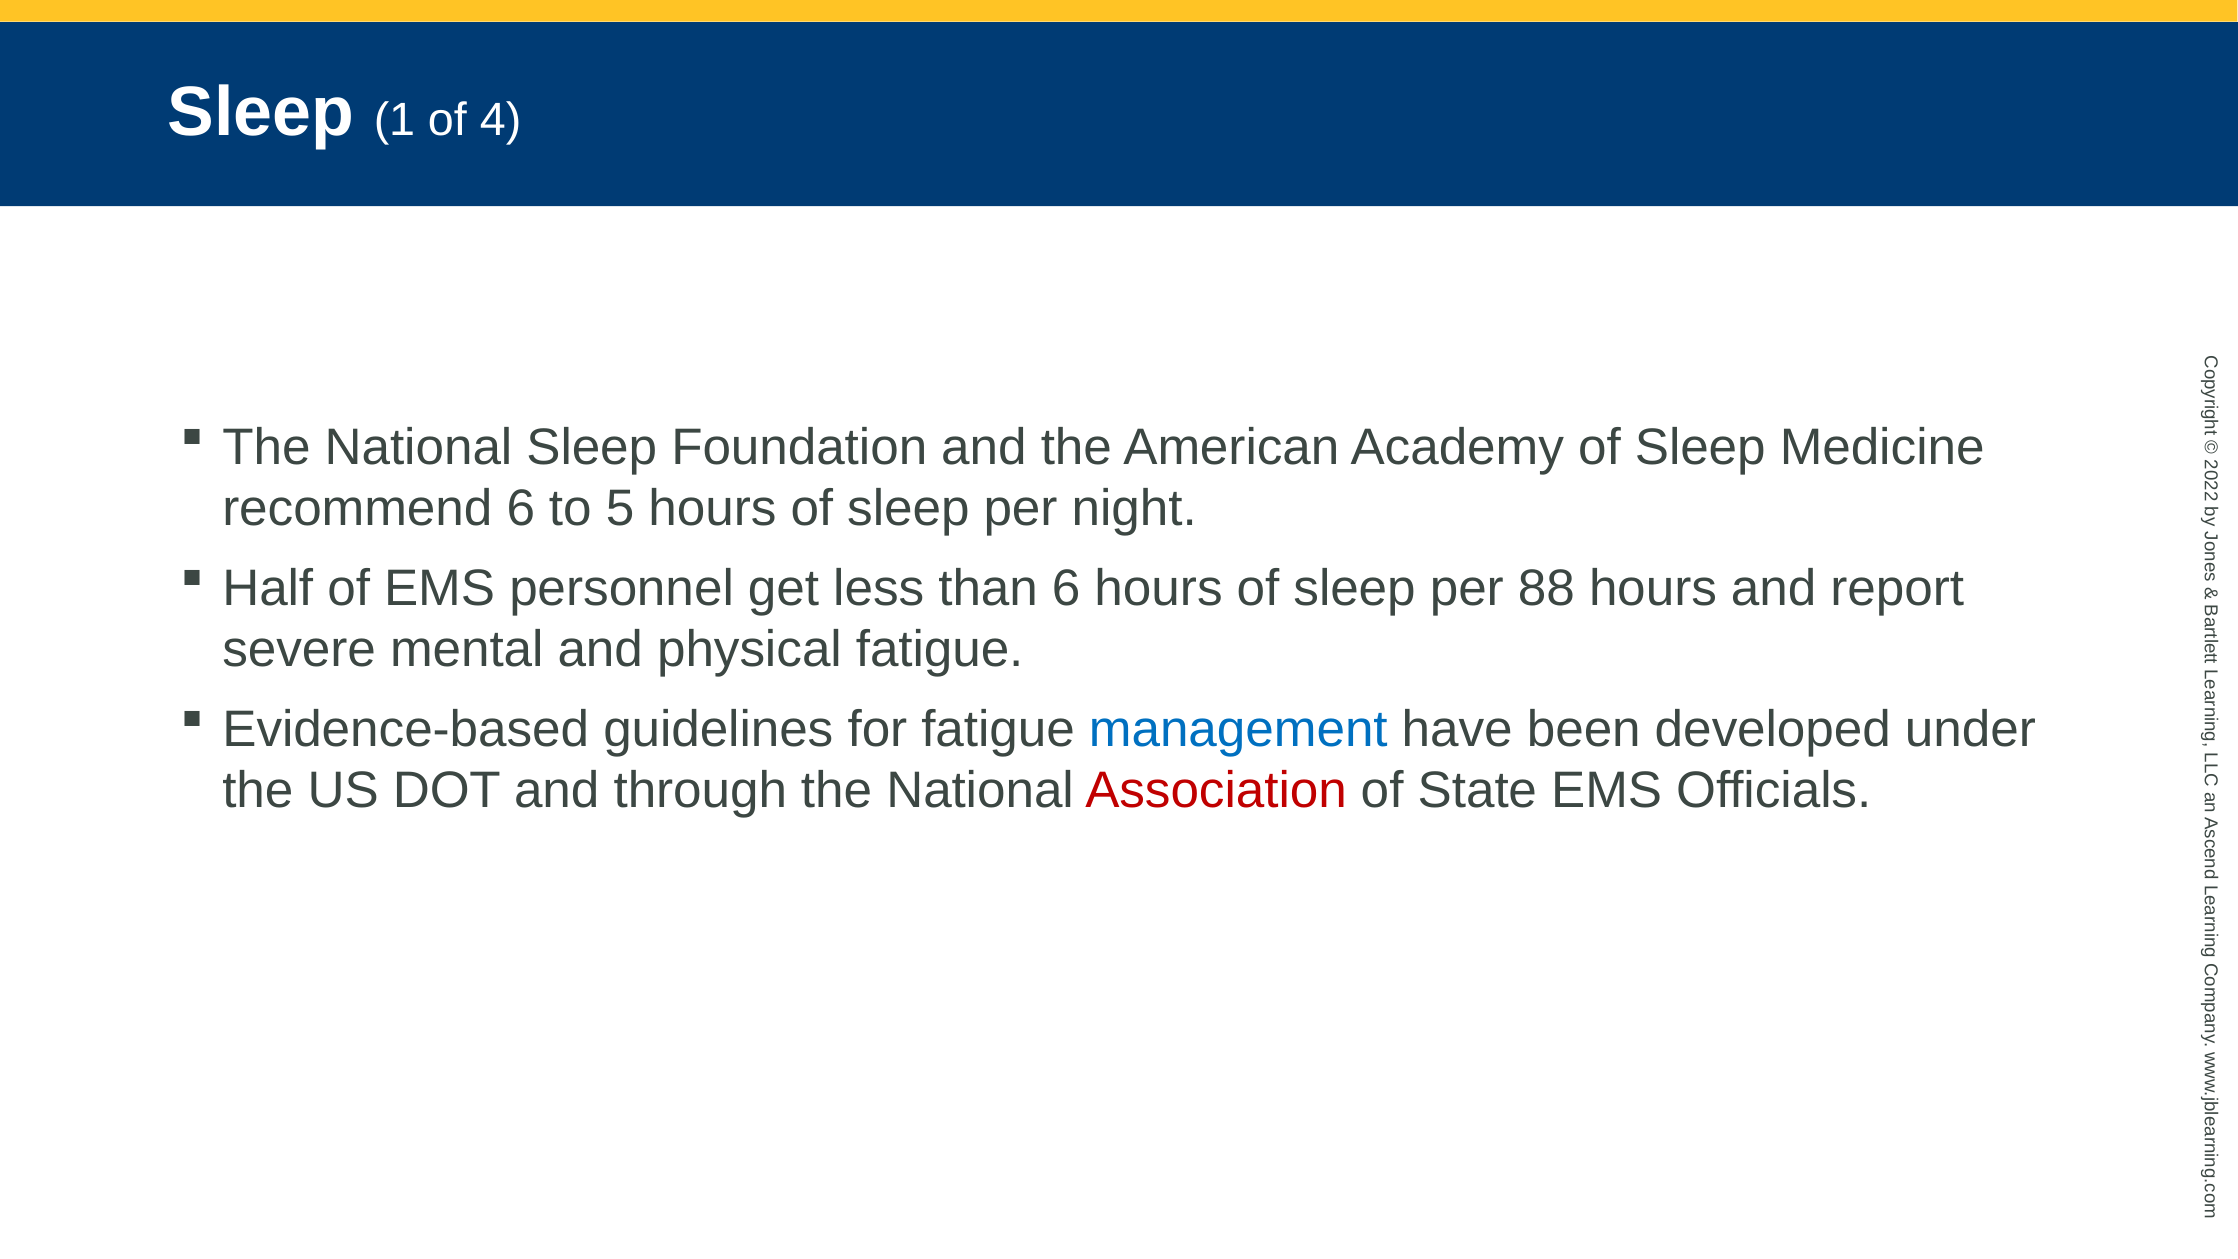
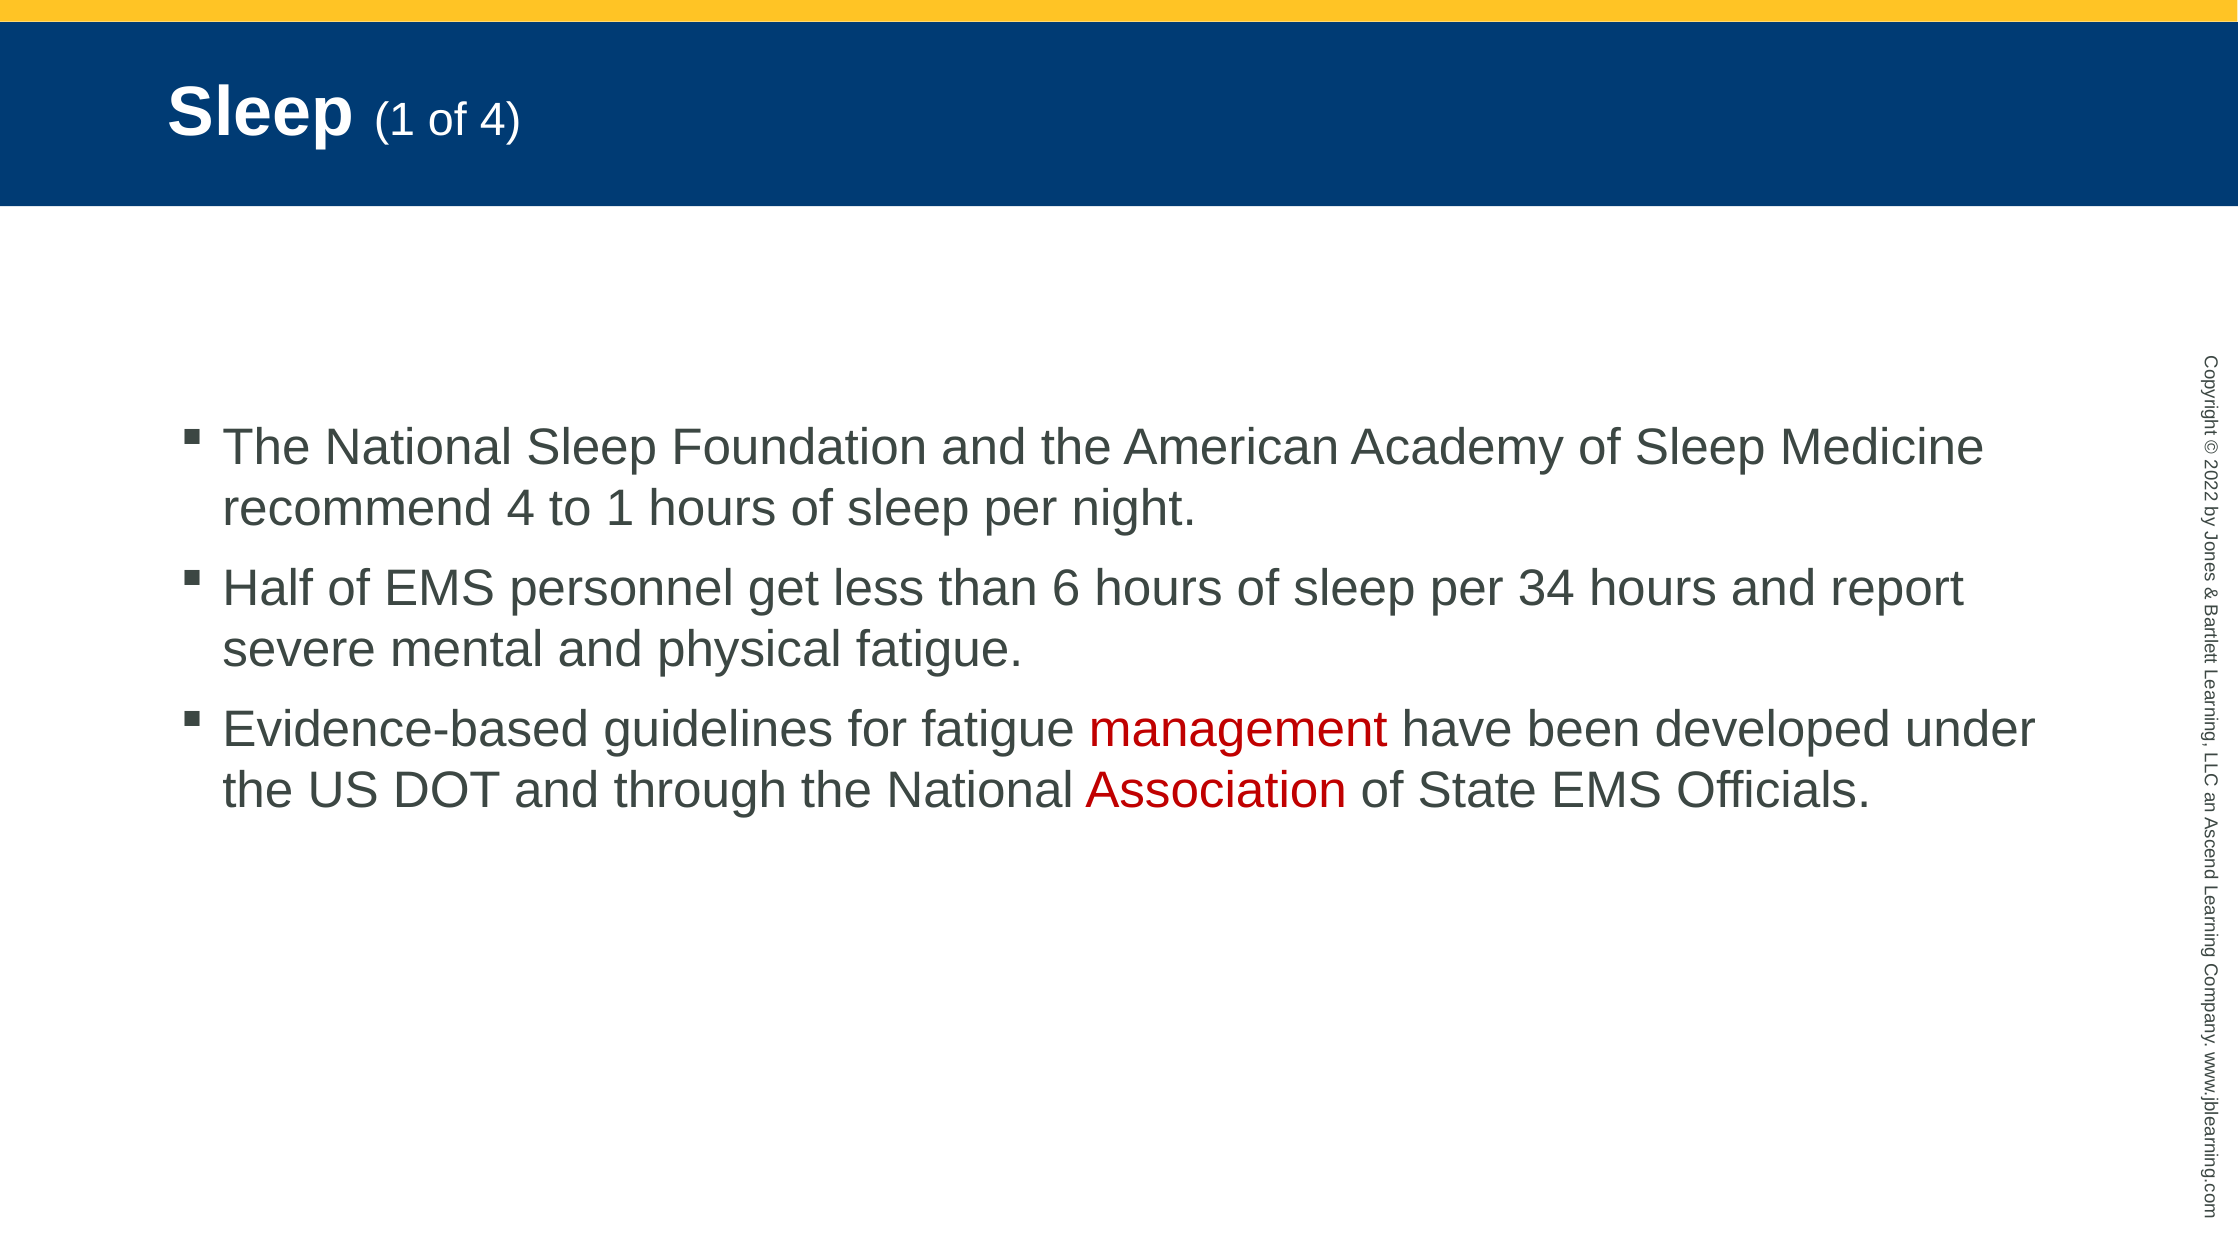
recommend 6: 6 -> 4
to 5: 5 -> 1
88: 88 -> 34
management colour: blue -> red
